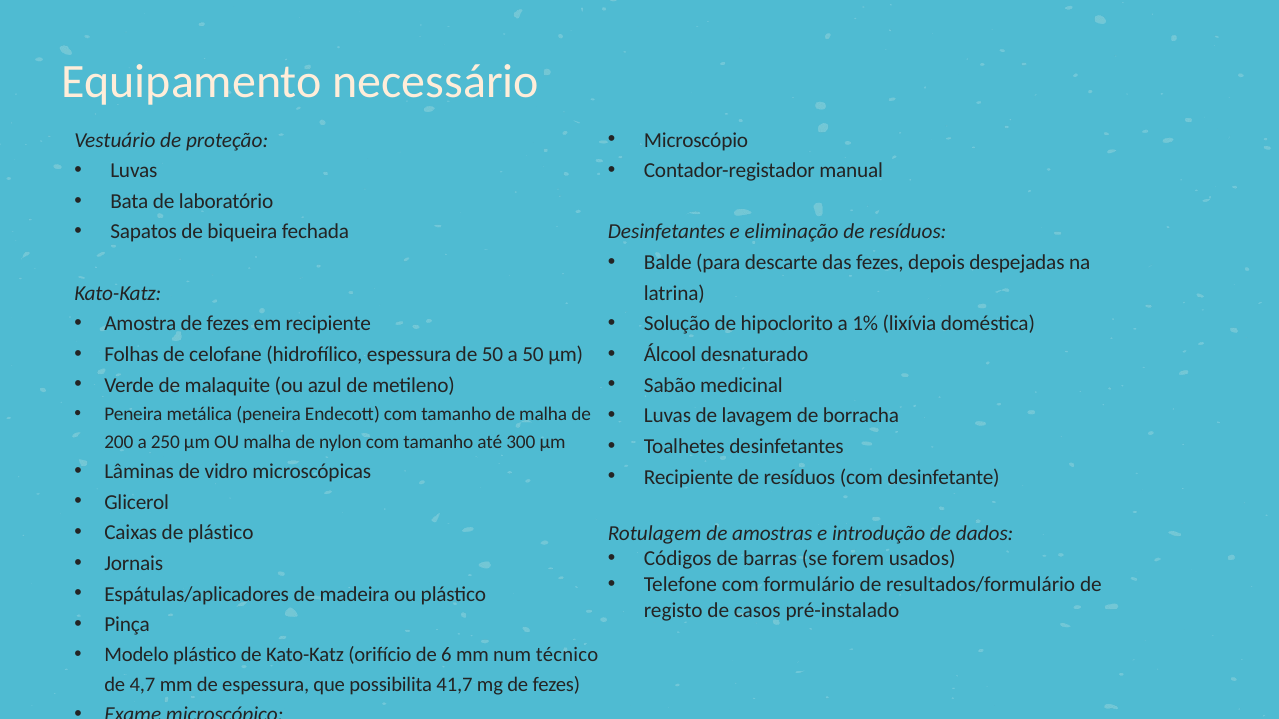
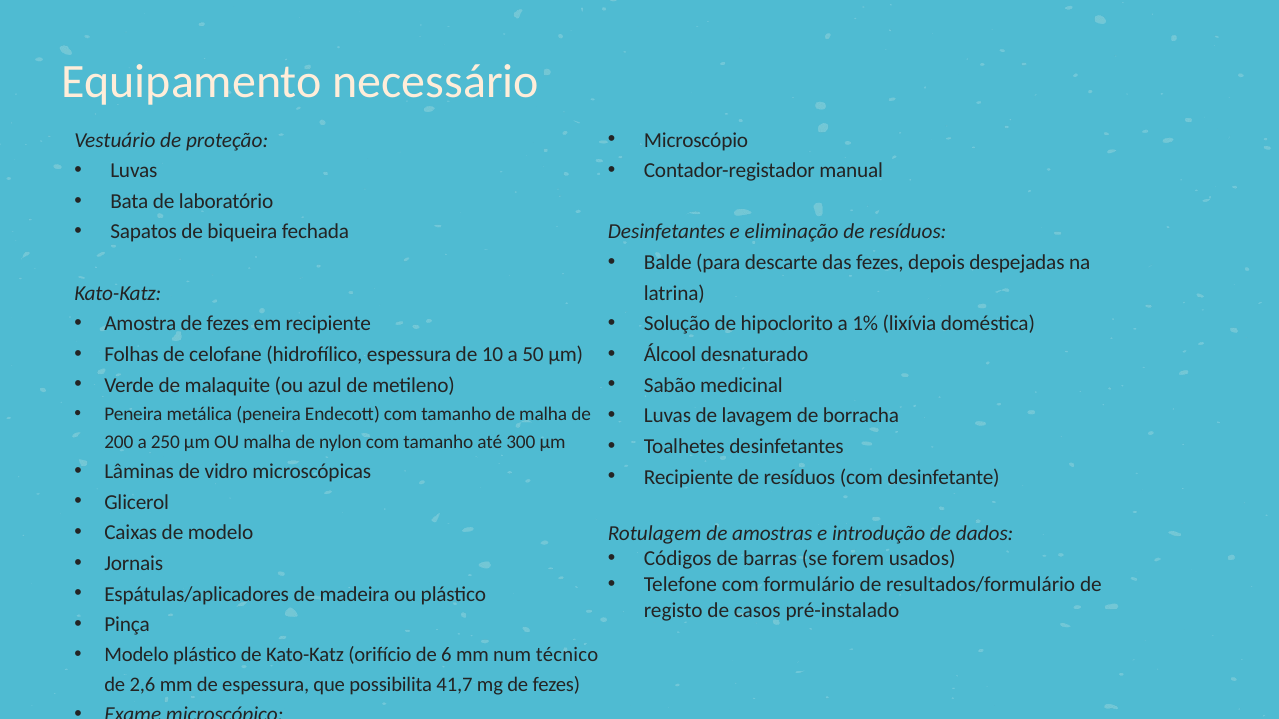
de 50: 50 -> 10
de plástico: plástico -> modelo
4,7: 4,7 -> 2,6
